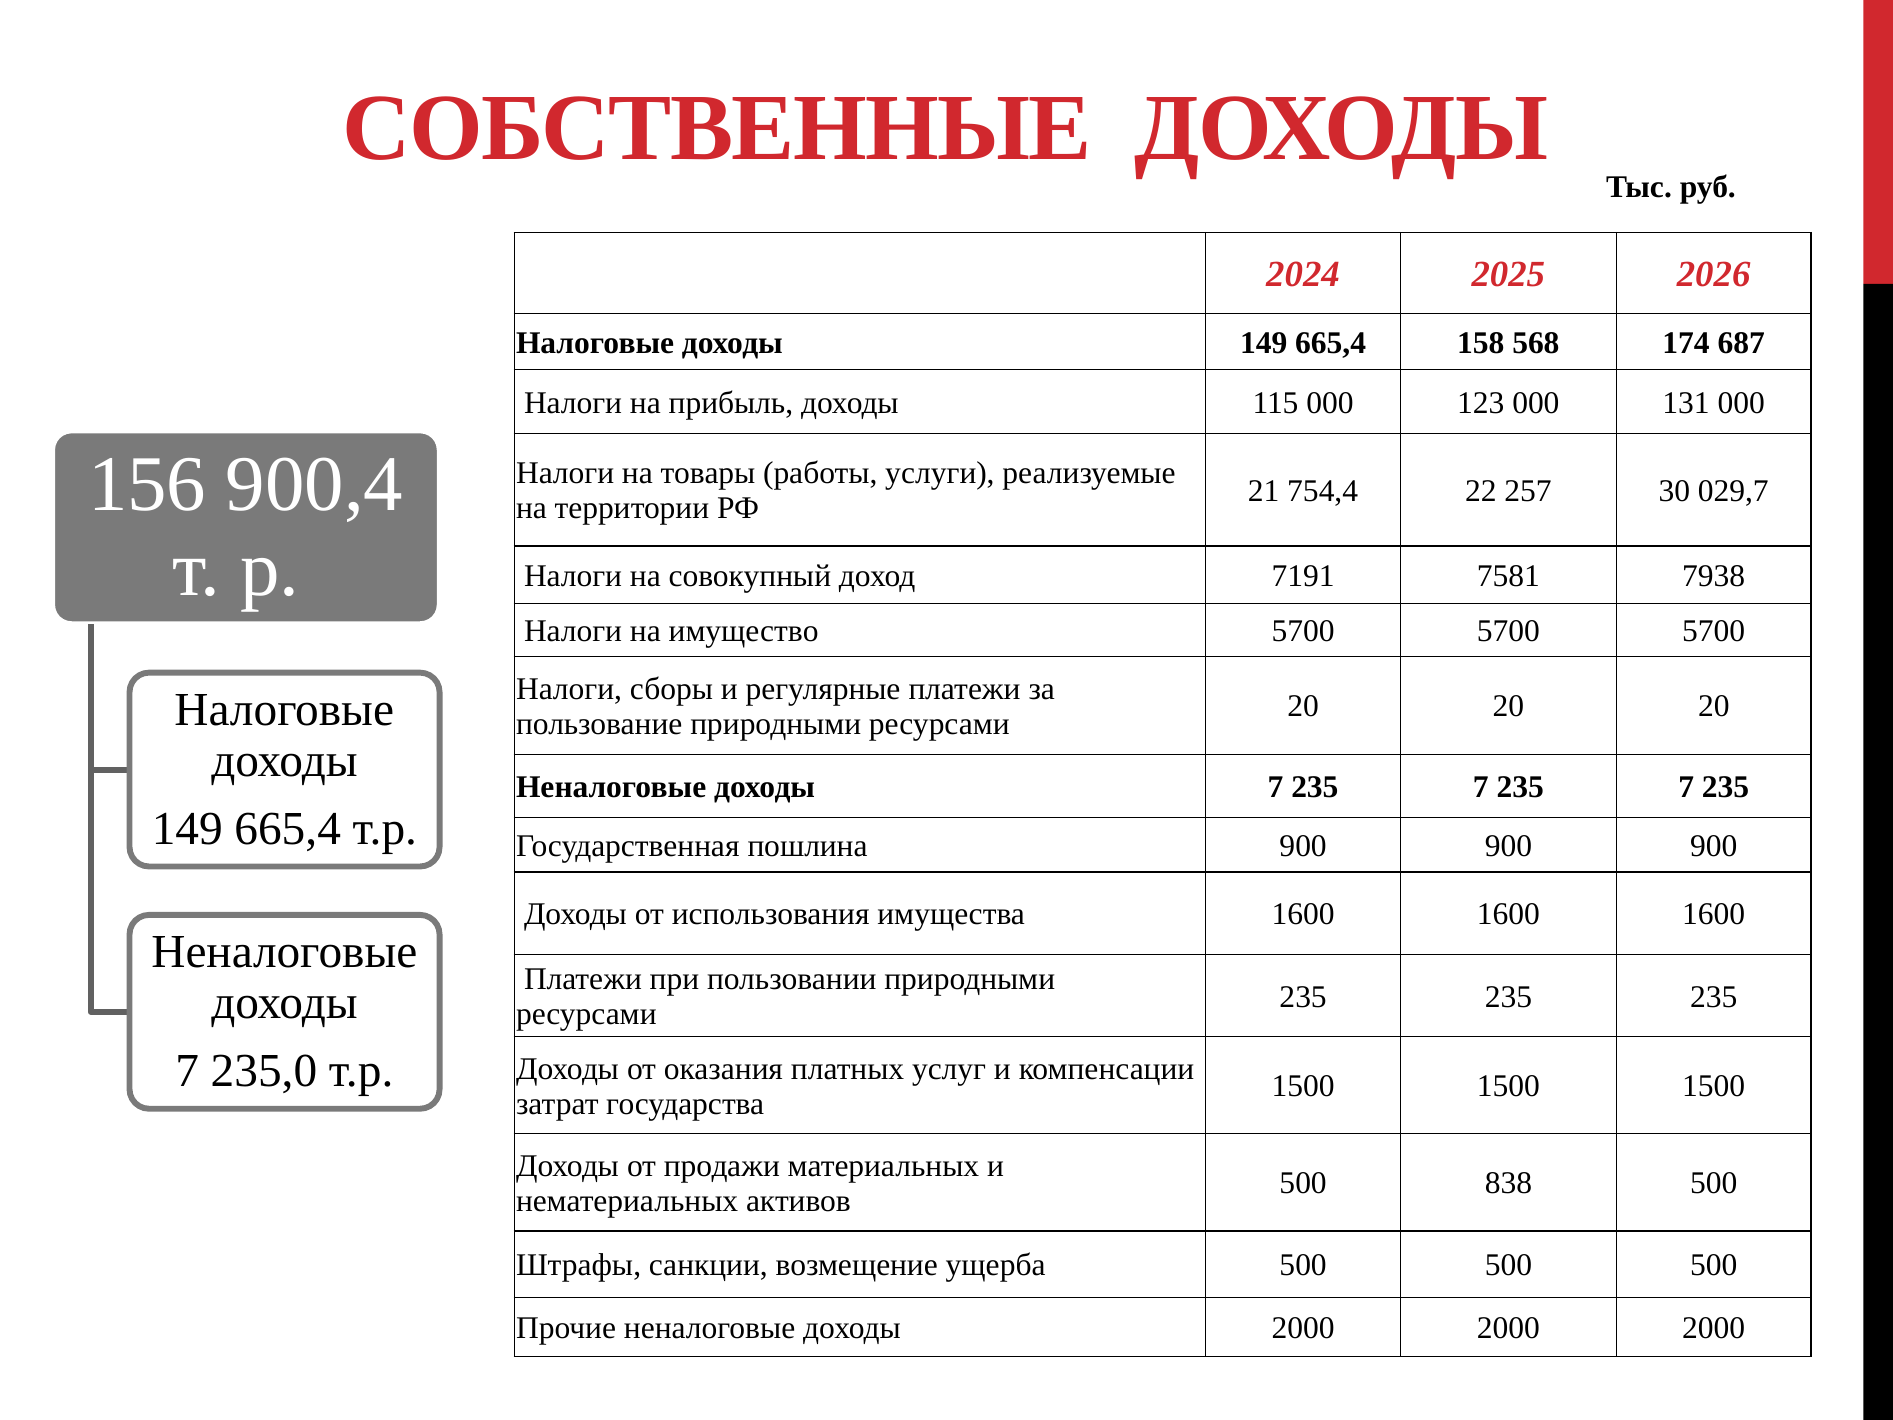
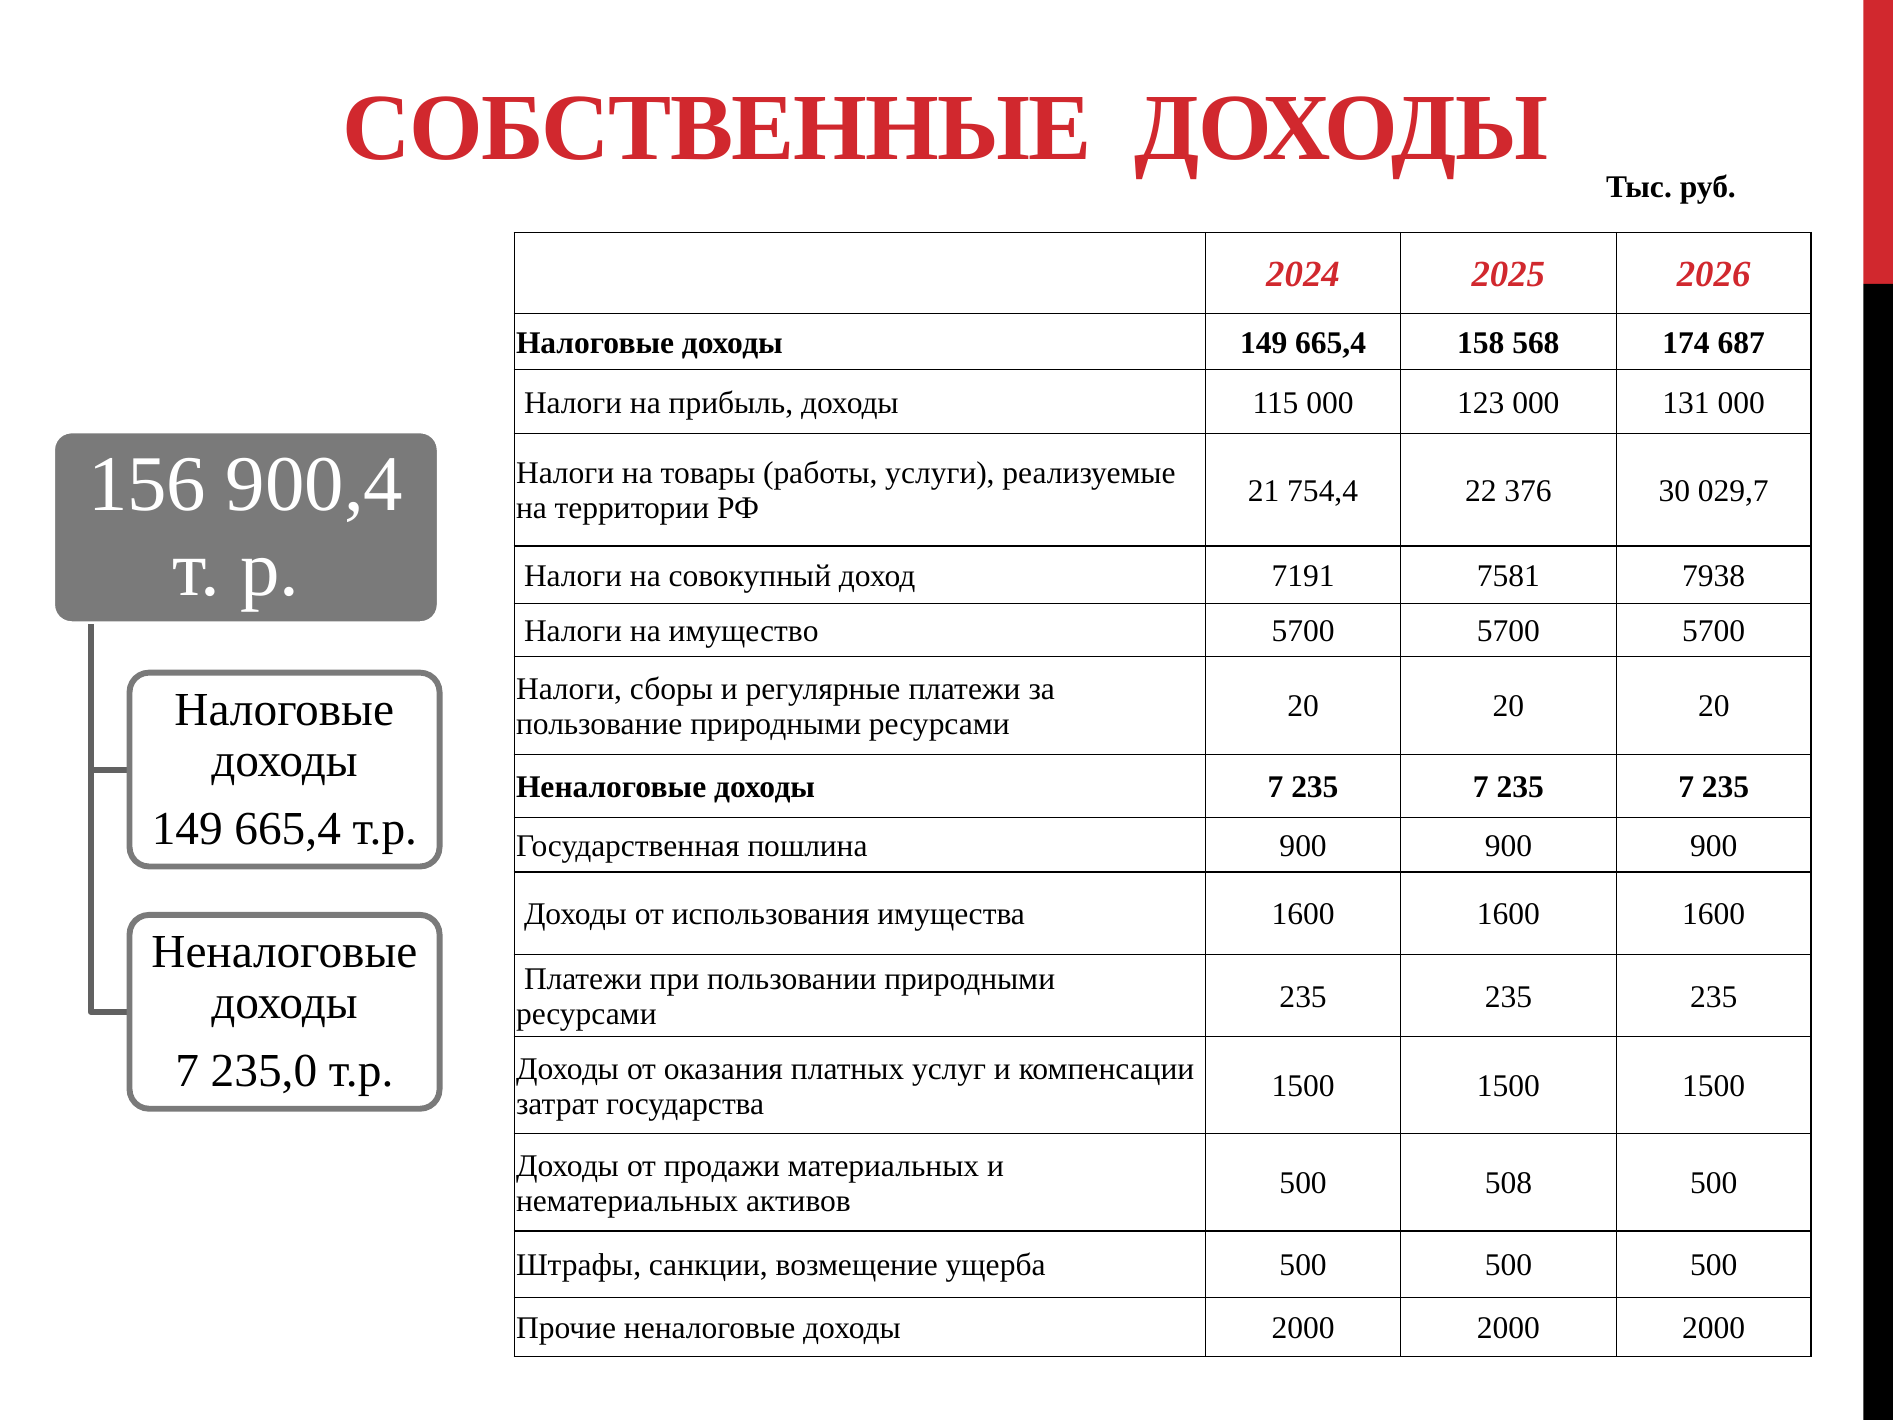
257: 257 -> 376
838: 838 -> 508
